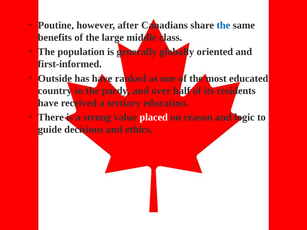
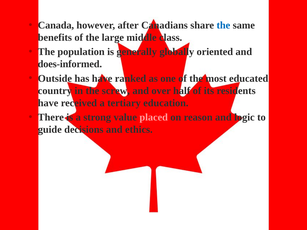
Poutine: Poutine -> Canada
first-informed: first-informed -> does-informed
pardy: pardy -> screw
placed colour: white -> pink
